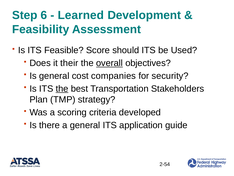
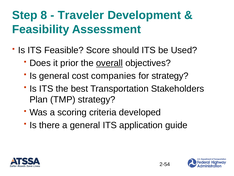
6: 6 -> 8
Learned: Learned -> Traveler
their: their -> prior
for security: security -> strategy
the at (62, 88) underline: present -> none
